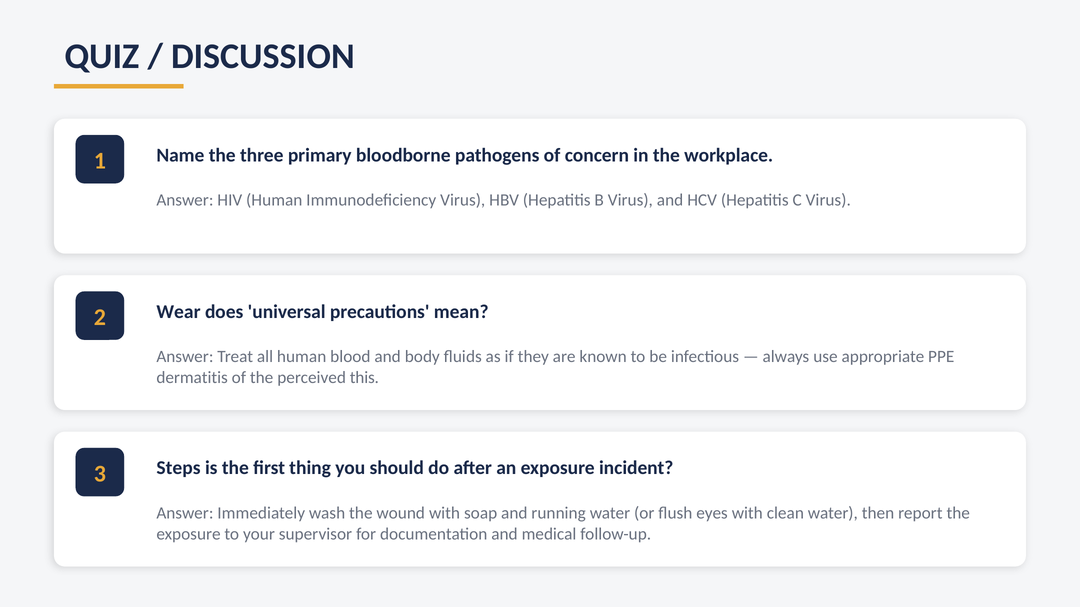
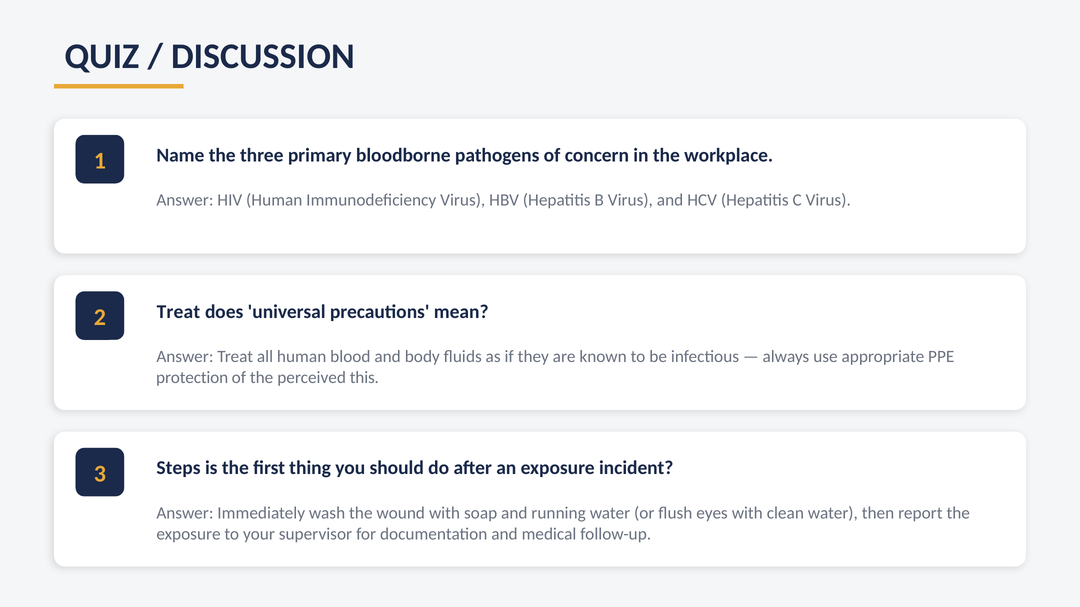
2 Wear: Wear -> Treat
dermatitis: dermatitis -> protection
